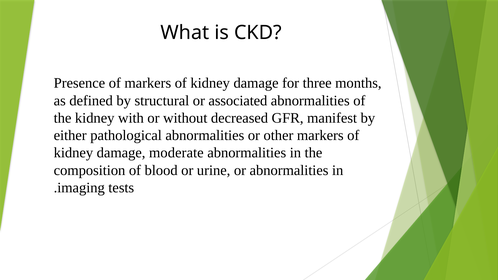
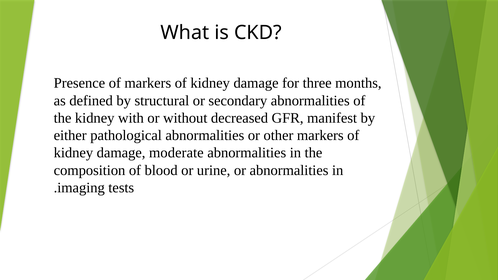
associated: associated -> secondary
